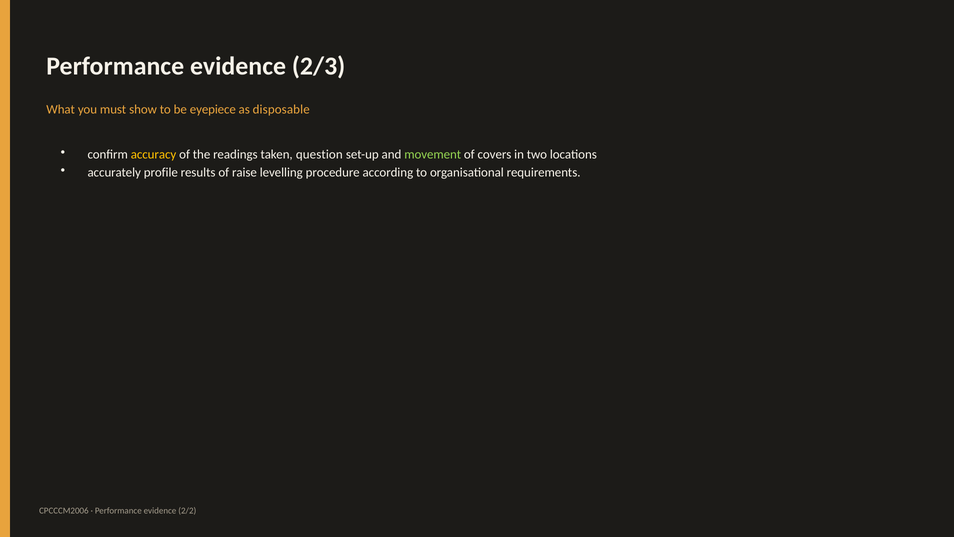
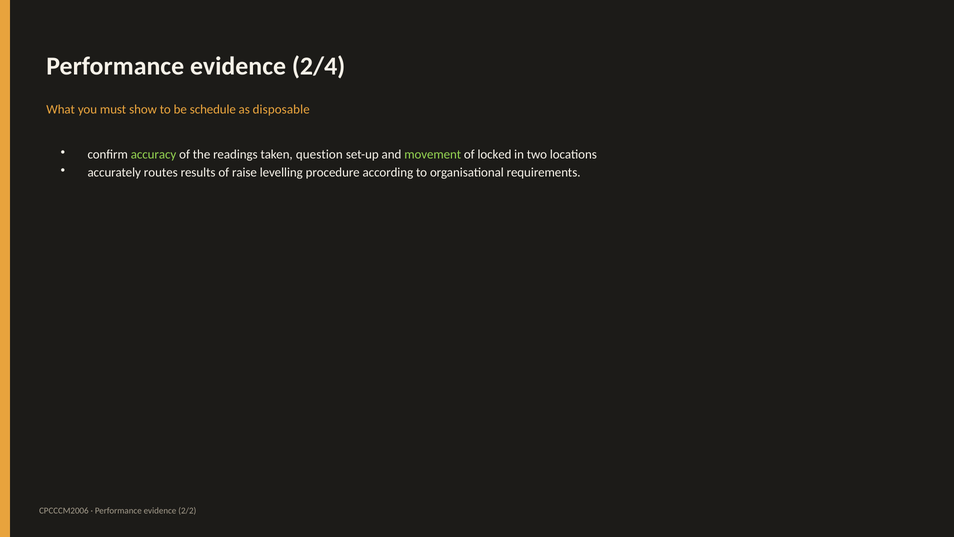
2/3: 2/3 -> 2/4
eyepiece: eyepiece -> schedule
accuracy colour: yellow -> light green
covers: covers -> locked
profile: profile -> routes
